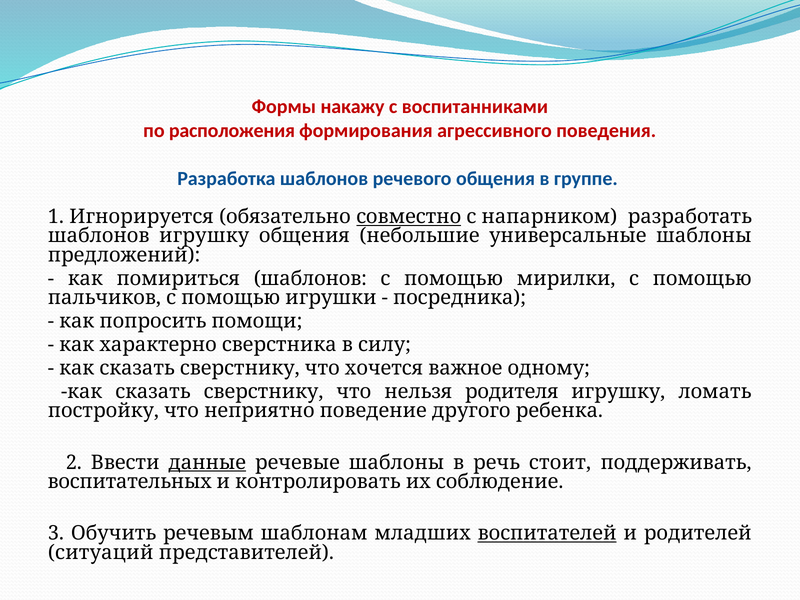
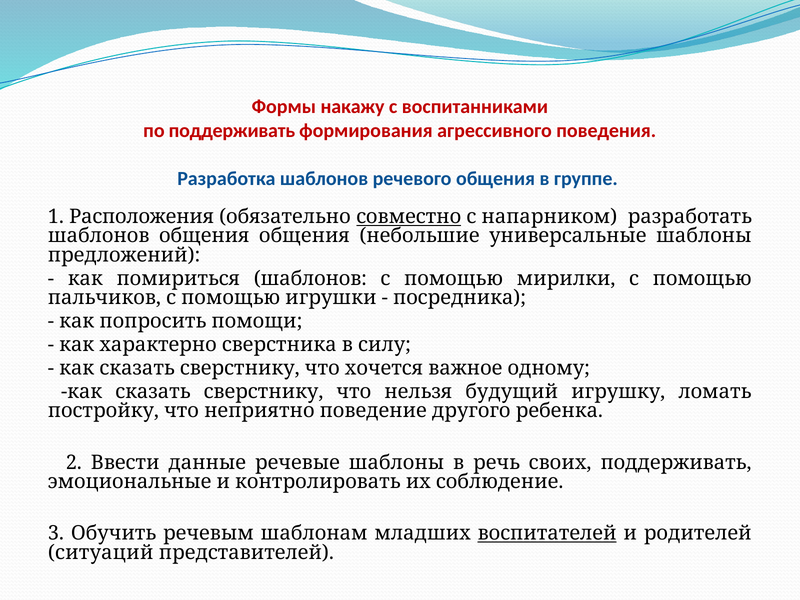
по расположения: расположения -> поддерживать
Игнорируется: Игнорируется -> Расположения
шаблонов игрушку: игрушку -> общения
родителя: родителя -> будущий
данные underline: present -> none
стоит: стоит -> своих
воспитательных: воспитательных -> эмоциональные
